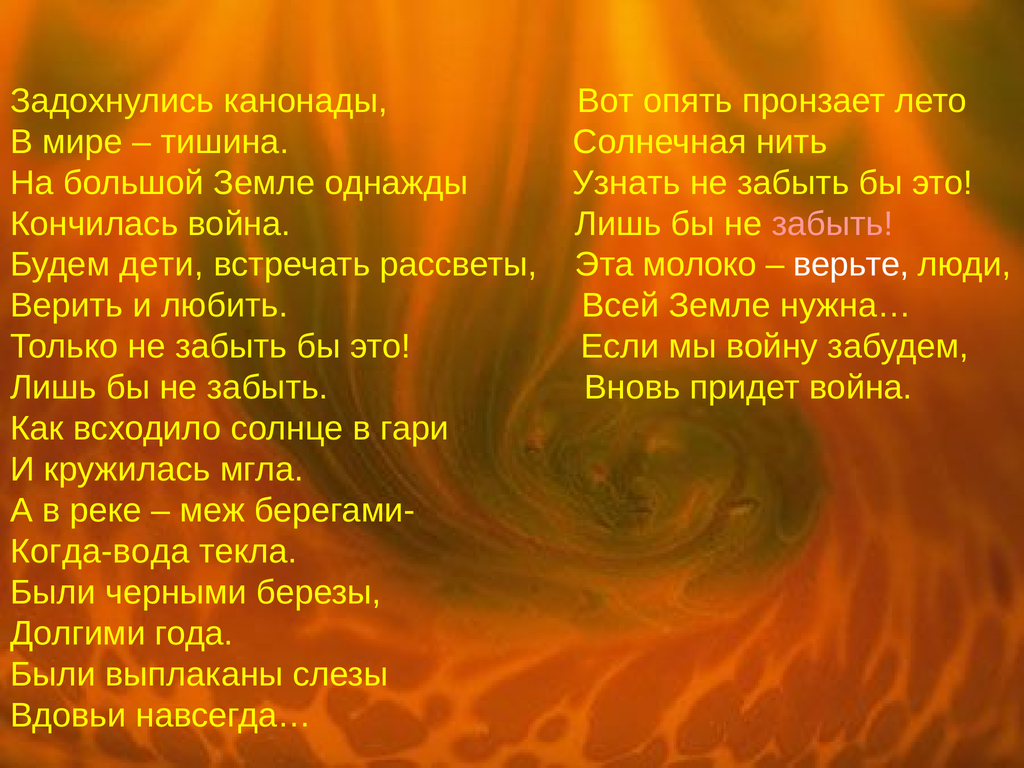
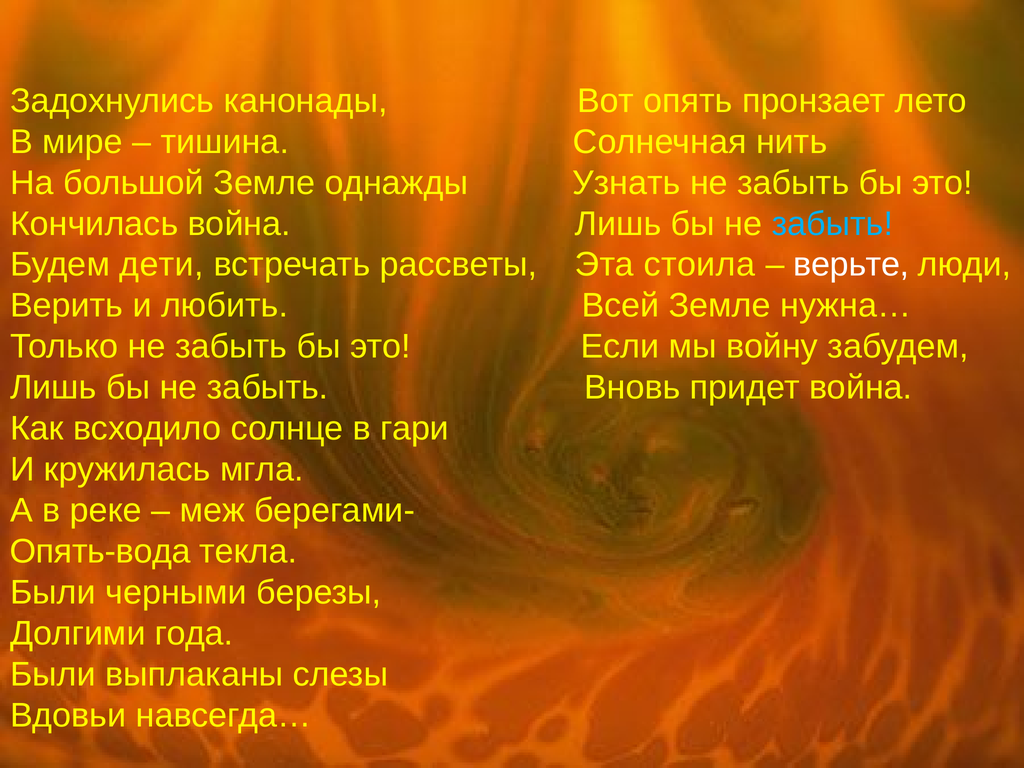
забыть at (832, 224) colour: pink -> light blue
молоко: молоко -> стоила
Когда-вода: Когда-вода -> Опять-вода
